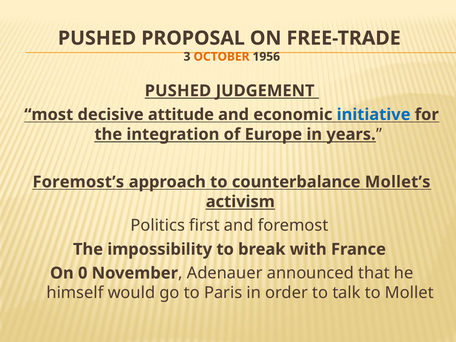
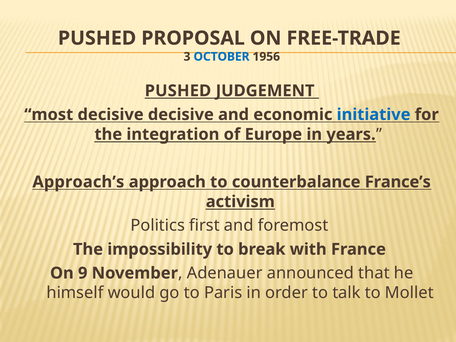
OCTOBER colour: orange -> blue
decisive attitude: attitude -> decisive
Foremost’s: Foremost’s -> Approach’s
Mollet’s: Mollet’s -> France’s
0: 0 -> 9
